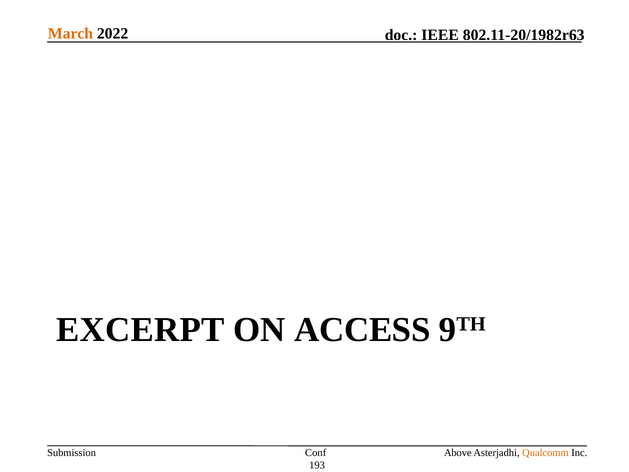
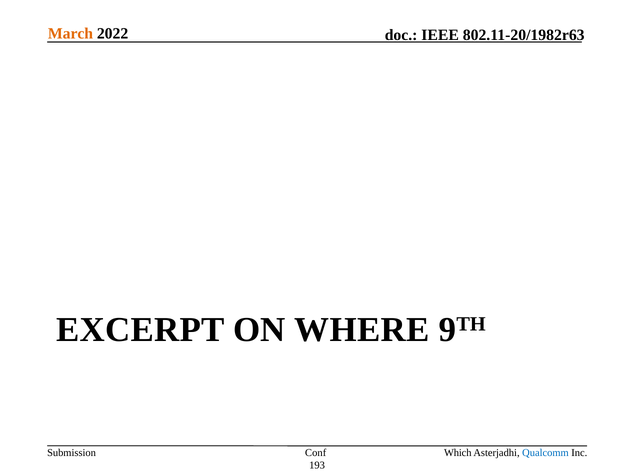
ACCESS: ACCESS -> WHERE
Above: Above -> Which
Qualcomm colour: orange -> blue
